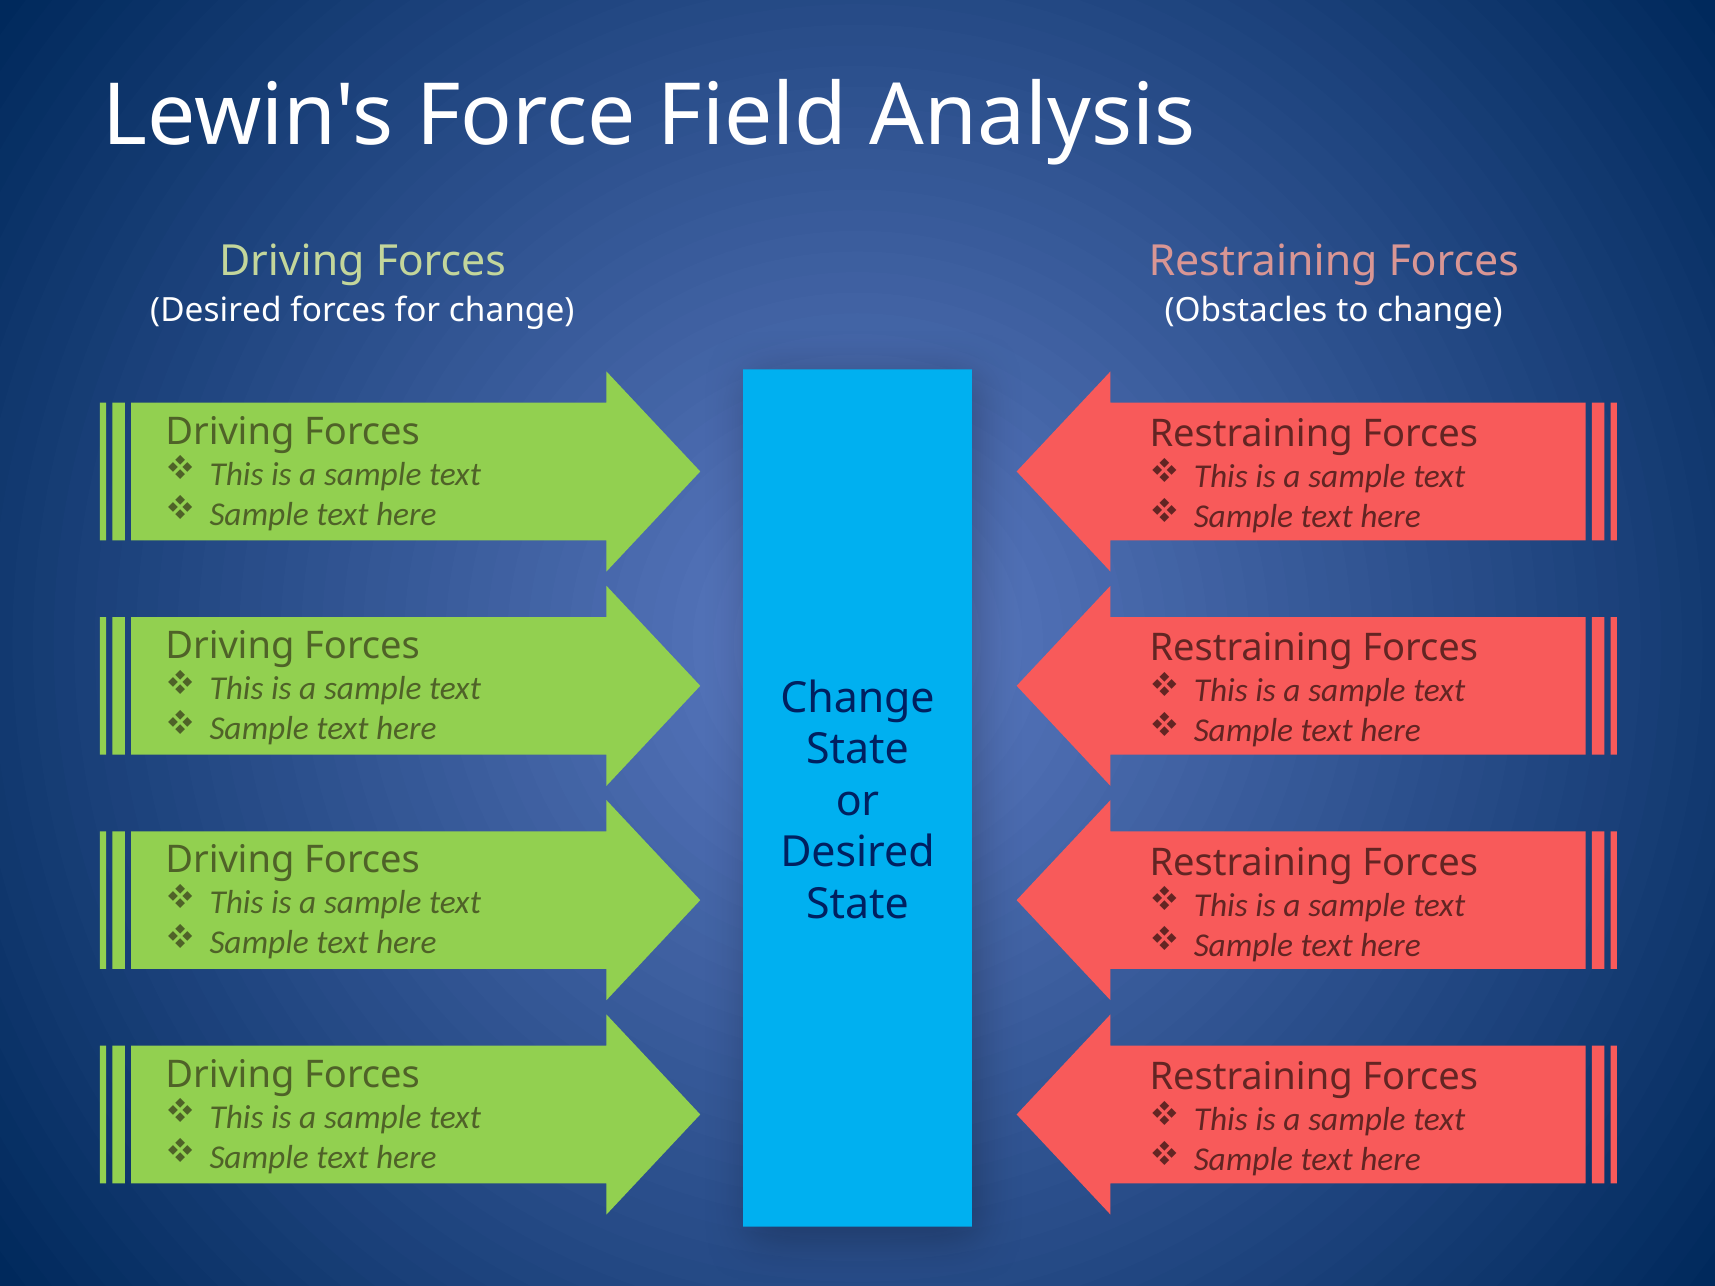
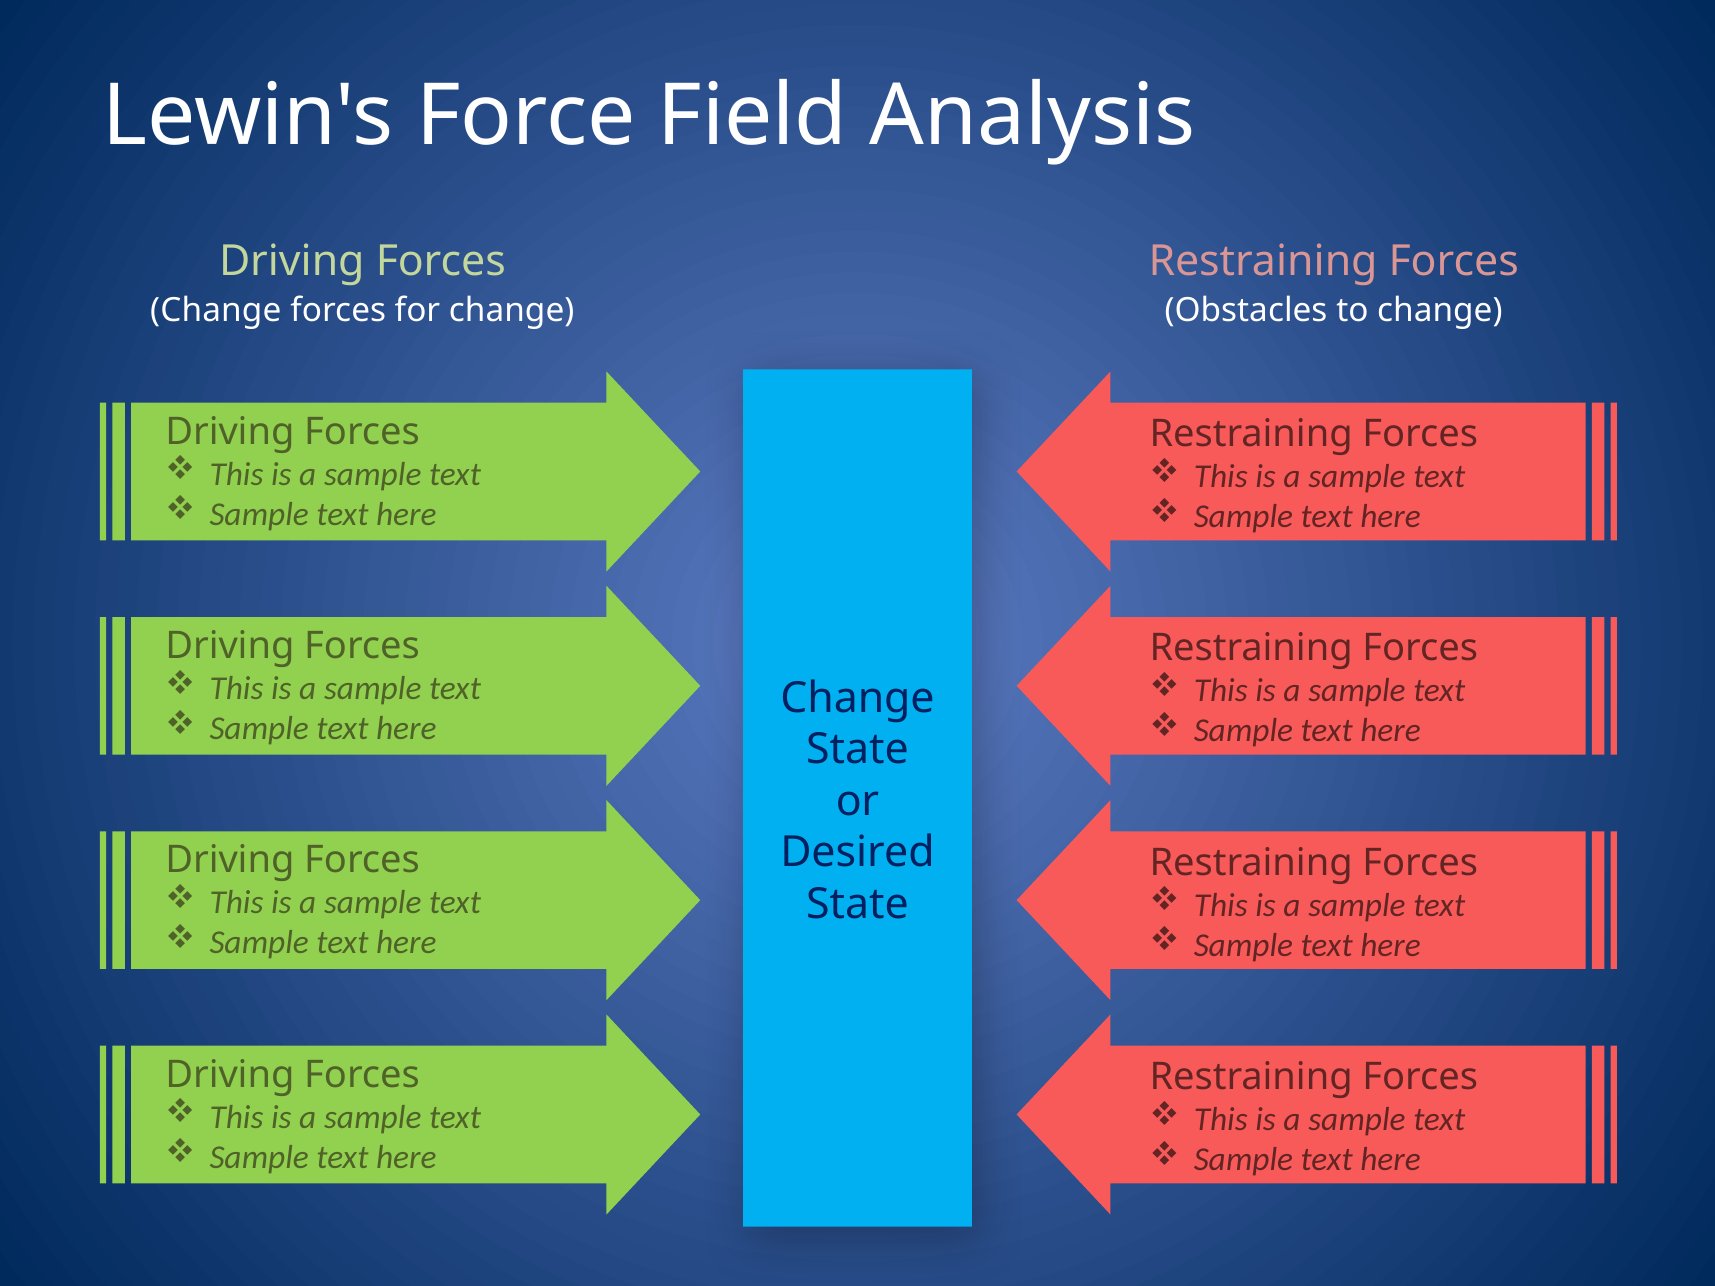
Desired at (216, 311): Desired -> Change
